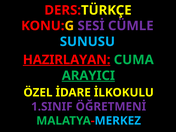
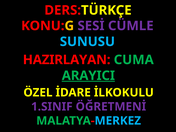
HAZIRLAYAN underline: present -> none
